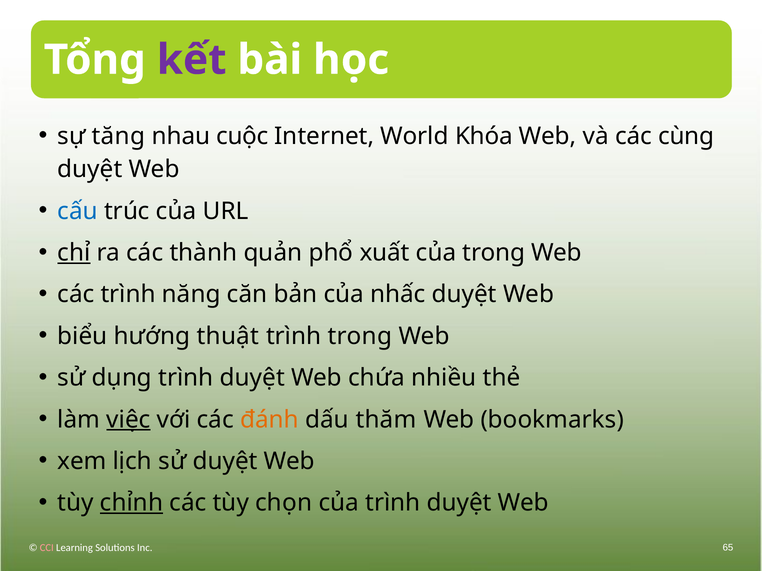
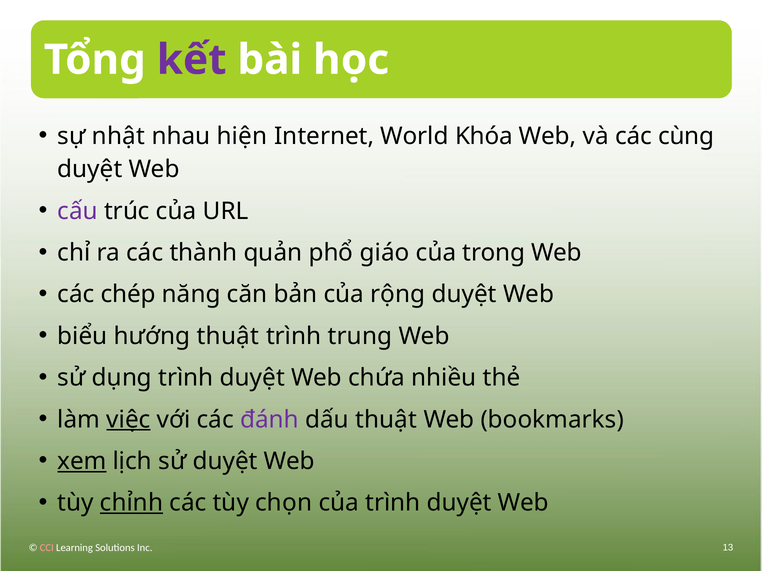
tăng: tăng -> nhật
cuộc: cuộc -> hiện
cấu colour: blue -> purple
chỉ underline: present -> none
xuất: xuất -> giáo
các trình: trình -> chép
nhấc: nhấc -> rộng
trình trong: trong -> trung
đánh colour: orange -> purple
dấu thăm: thăm -> thuật
xem underline: none -> present
65: 65 -> 13
